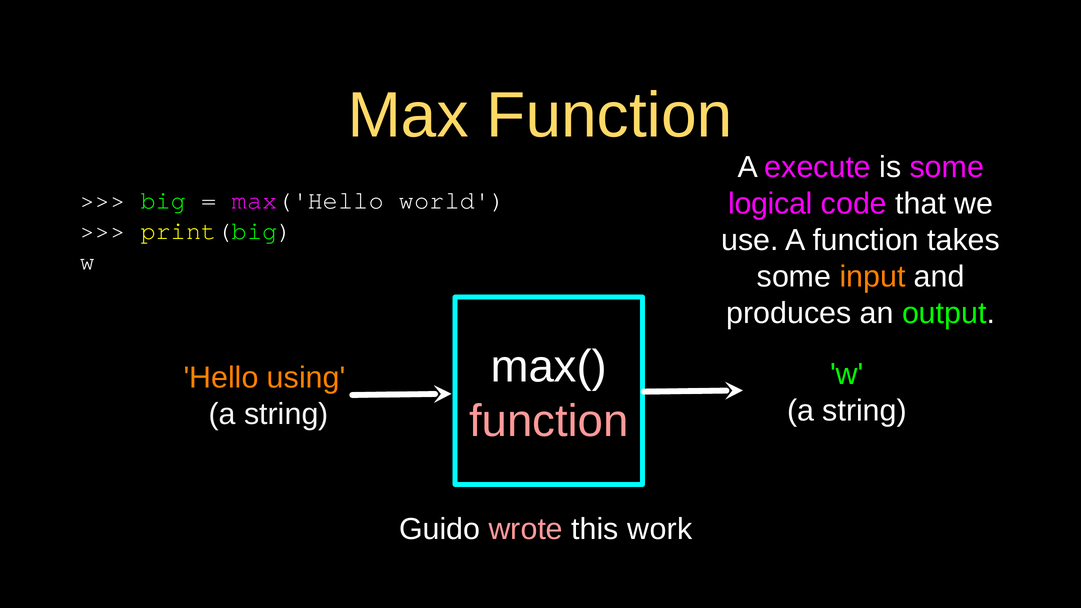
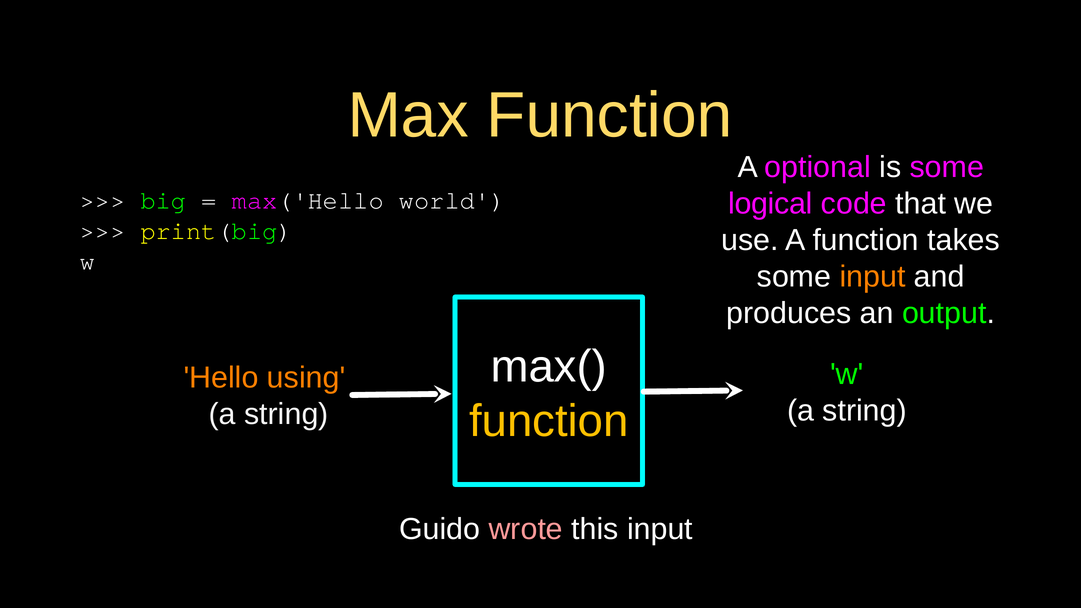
execute: execute -> optional
function at (549, 421) colour: pink -> yellow
this work: work -> input
